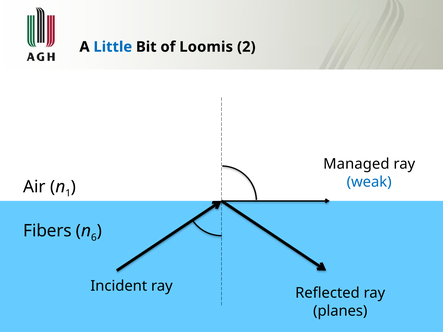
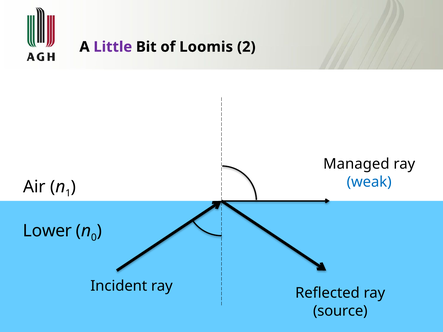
Little colour: blue -> purple
Fibers: Fibers -> Lower
6: 6 -> 0
planes: planes -> source
